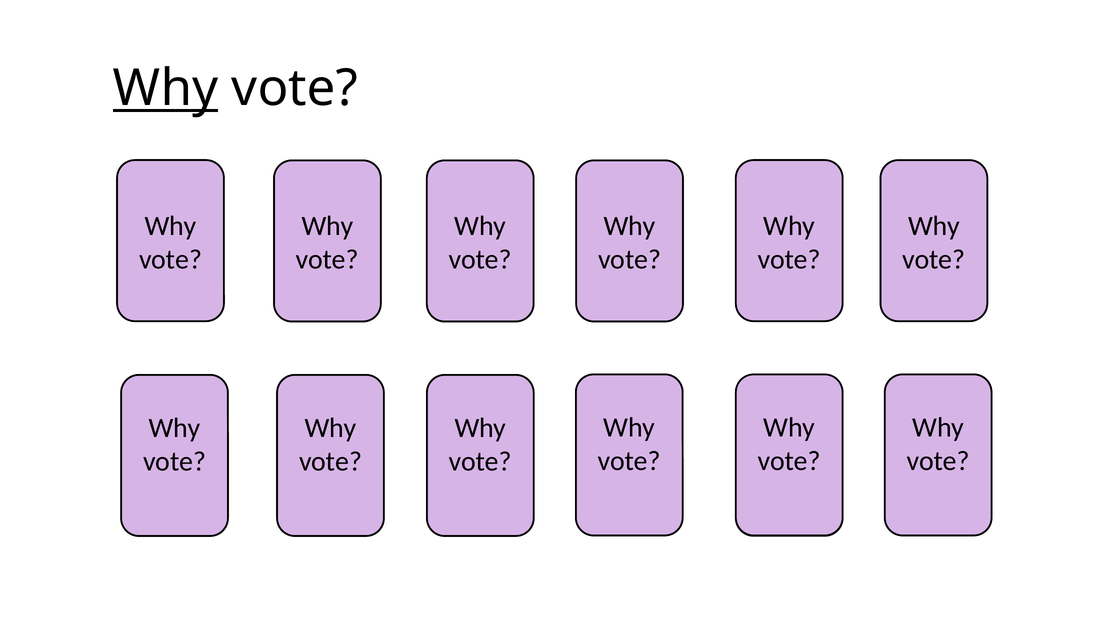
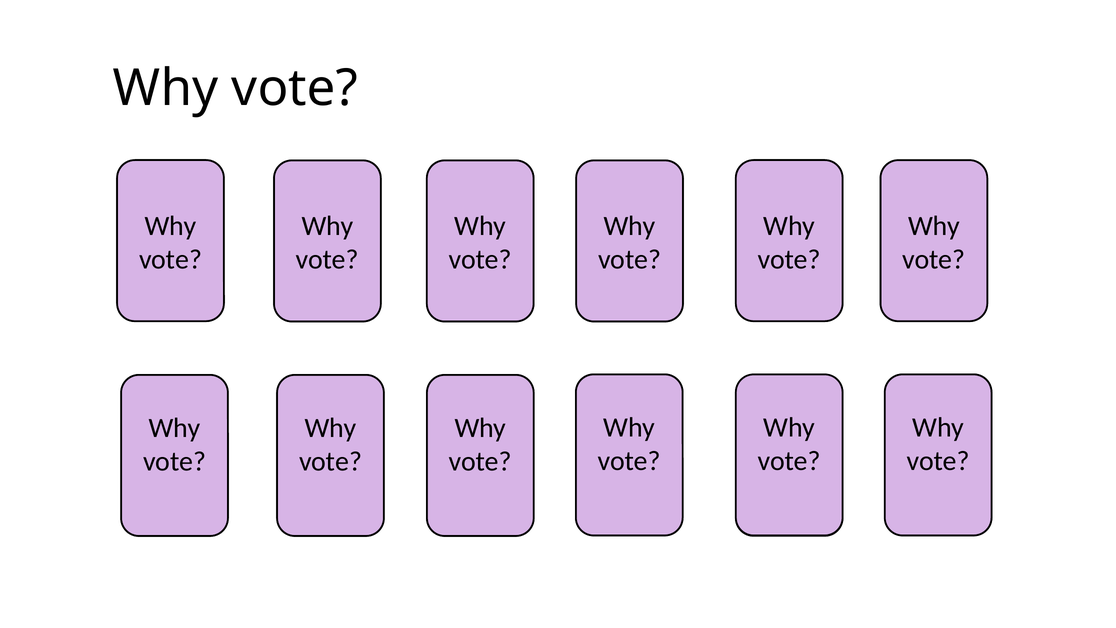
Why at (166, 88) underline: present -> none
